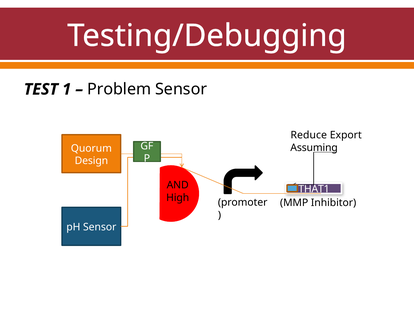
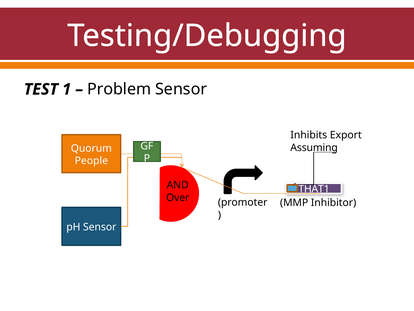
Reduce: Reduce -> Inhibits
Design: Design -> People
High: High -> Over
